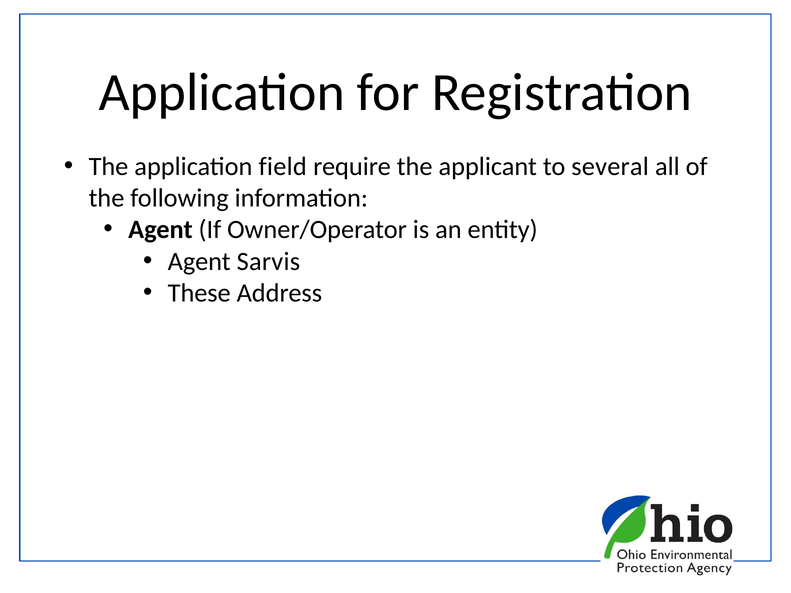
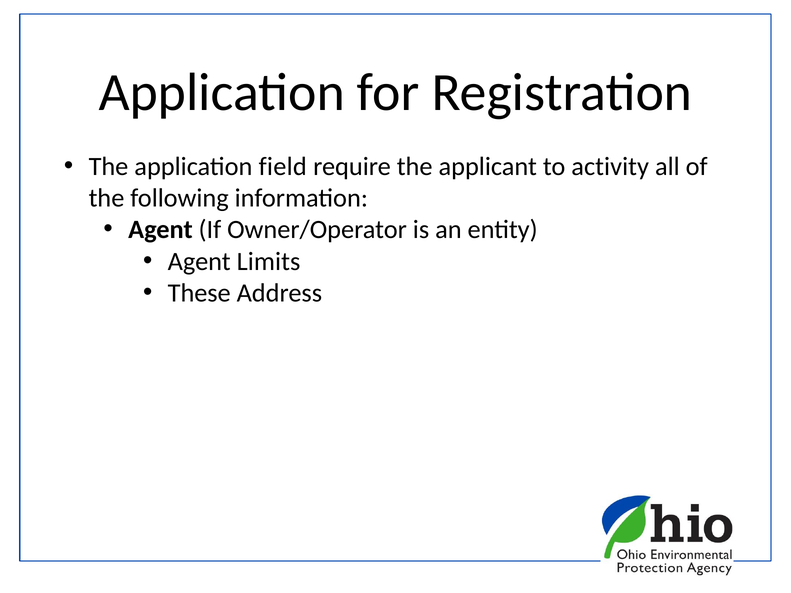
several: several -> activity
Sarvis: Sarvis -> Limits
